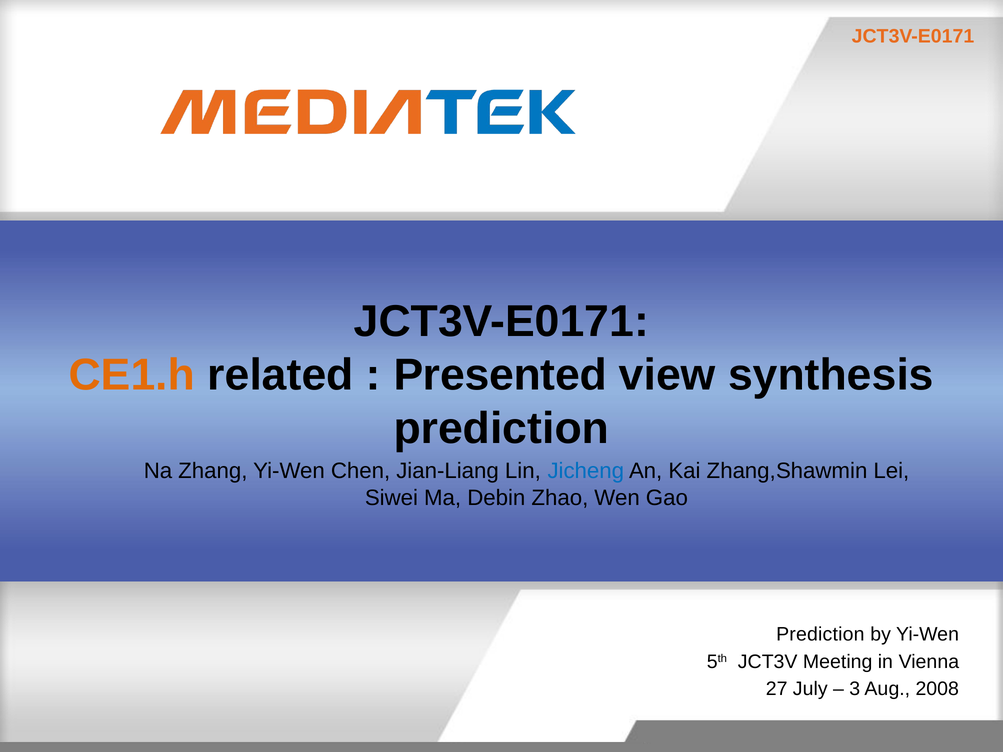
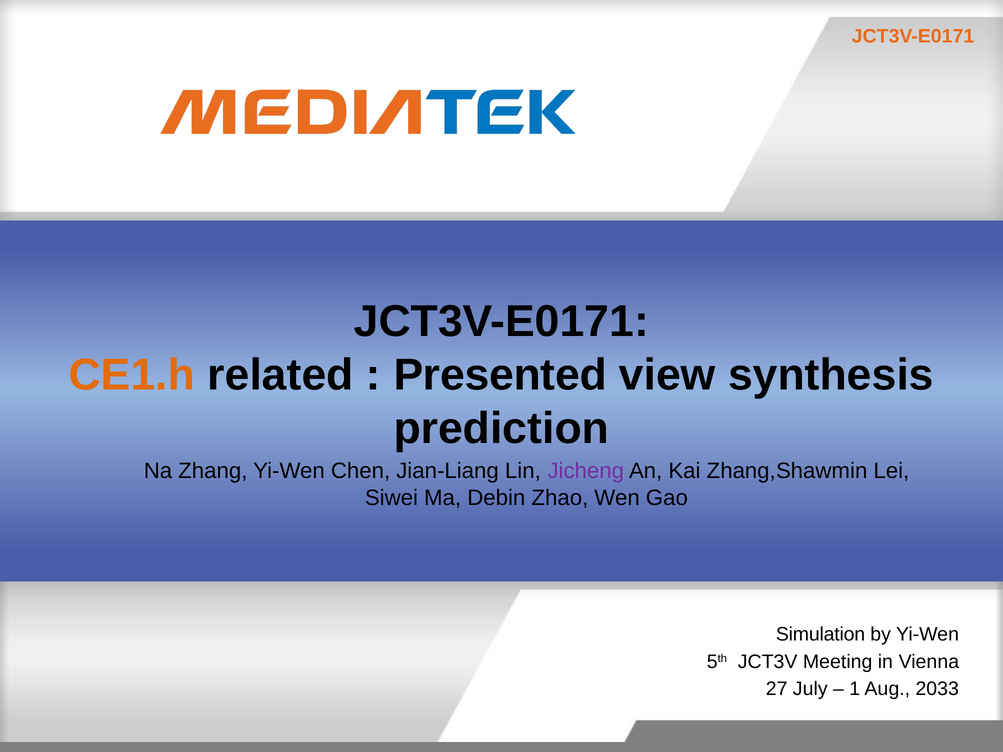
Jicheng colour: blue -> purple
Prediction at (820, 635): Prediction -> Simulation
3: 3 -> 1
2008: 2008 -> 2033
